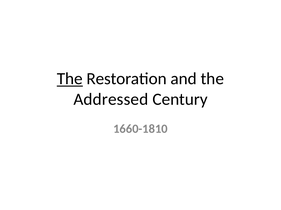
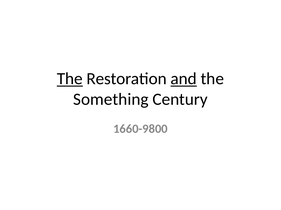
and underline: none -> present
Addressed: Addressed -> Something
1660-1810: 1660-1810 -> 1660-9800
